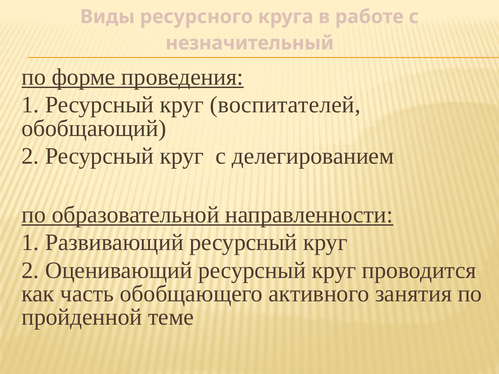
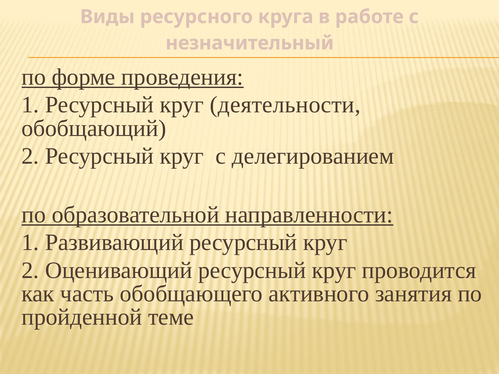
воспитателей: воспитателей -> деятельности
